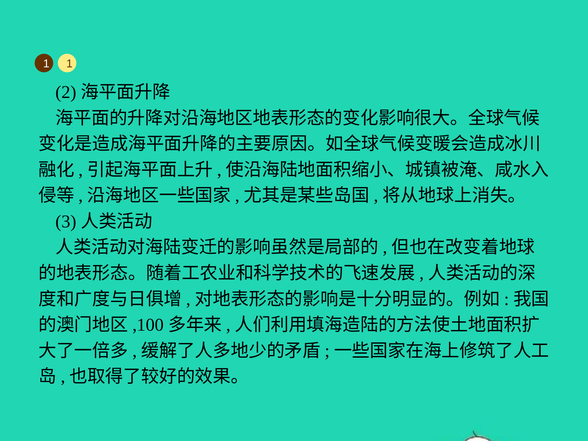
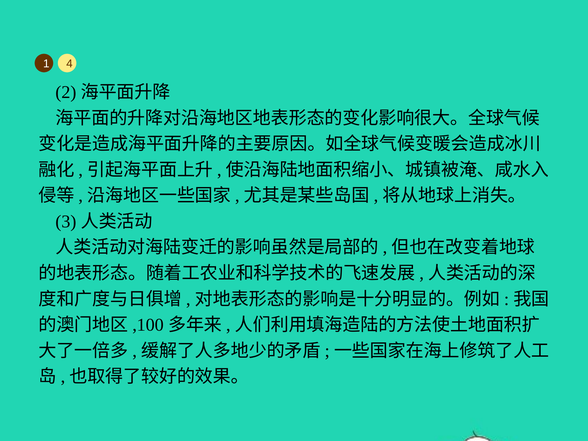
1 1: 1 -> 4
